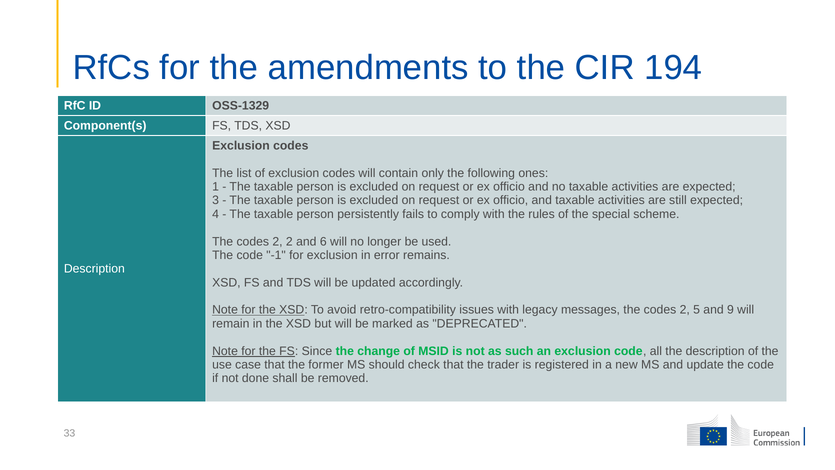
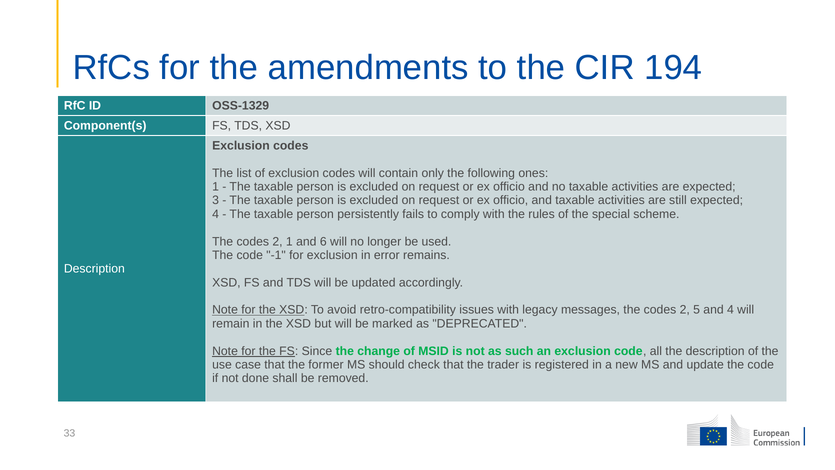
2 2: 2 -> 1
and 9: 9 -> 4
